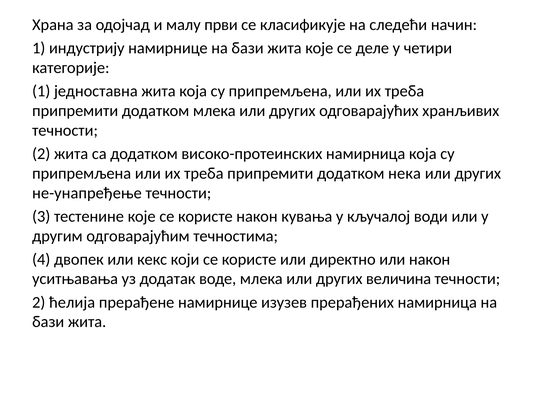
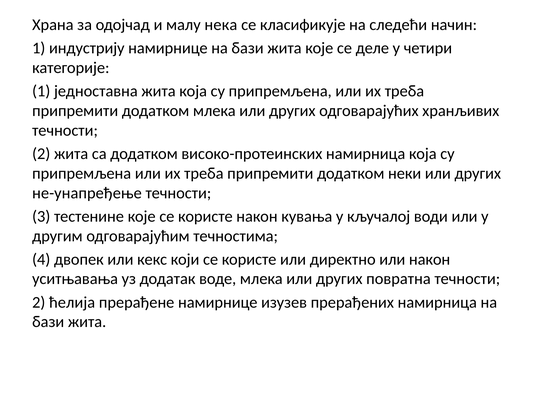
први: први -> нека
нека: нека -> неки
величина: величина -> повратна
